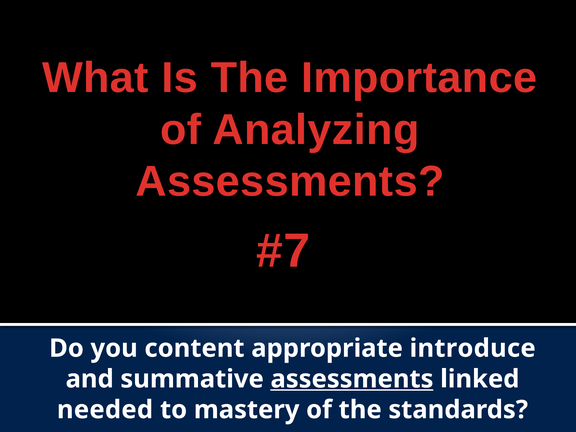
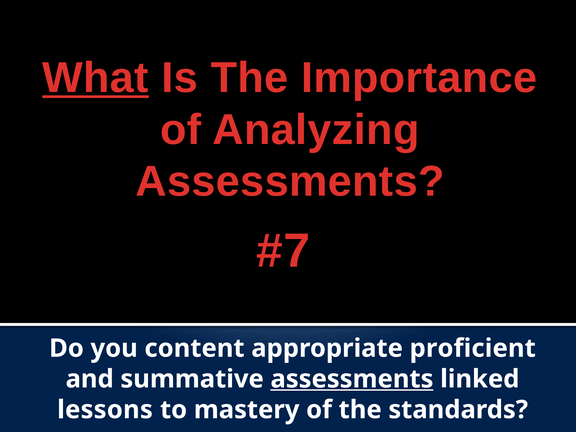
What underline: none -> present
introduce: introduce -> proficient
needed: needed -> lessons
